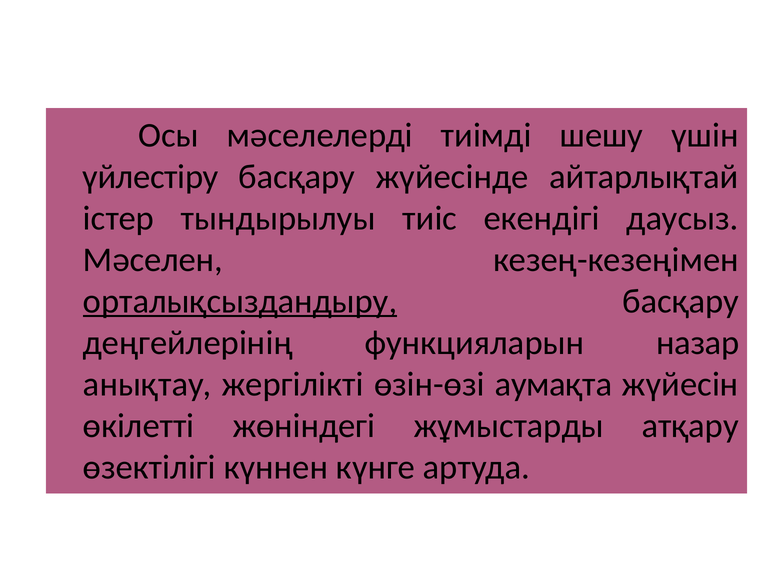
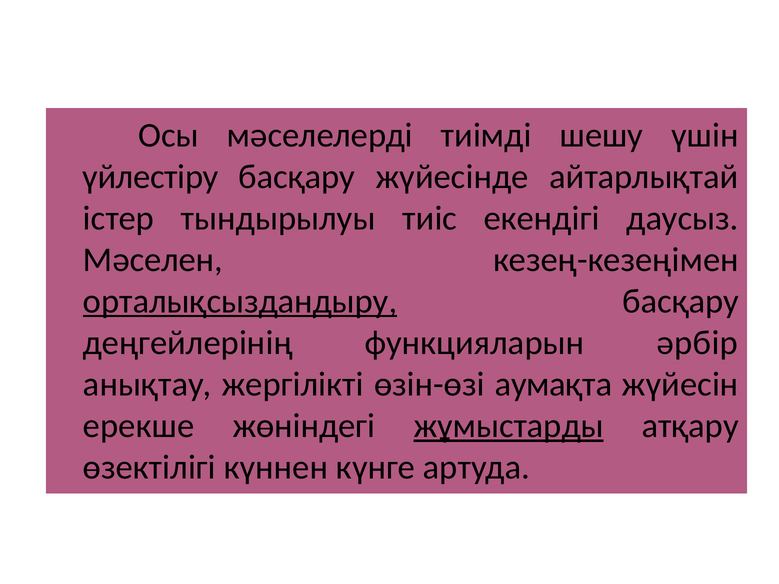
назар: назар -> әрбір
өкілетті: өкілетті -> ерекше
жұмыстарды underline: none -> present
